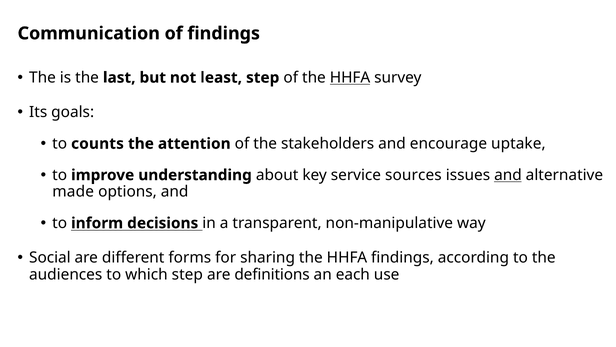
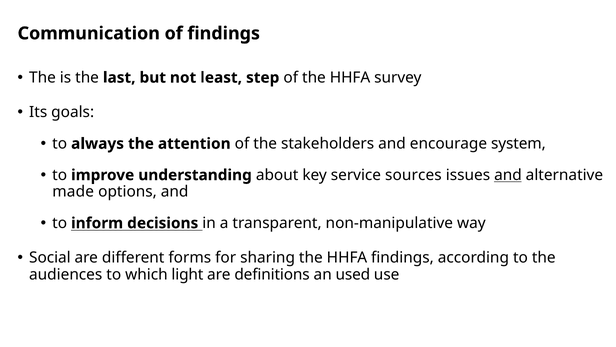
HHFA at (350, 78) underline: present -> none
counts: counts -> always
uptake: uptake -> system
which step: step -> light
each: each -> used
